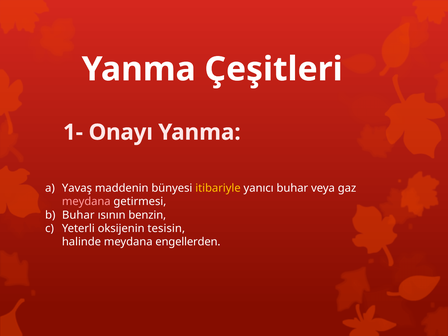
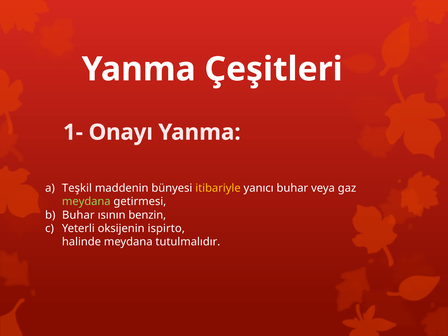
Yavaş: Yavaş -> Teşkil
meydana at (86, 202) colour: pink -> light green
tesisin: tesisin -> ispirto
engellerden: engellerden -> tutulmalıdır
